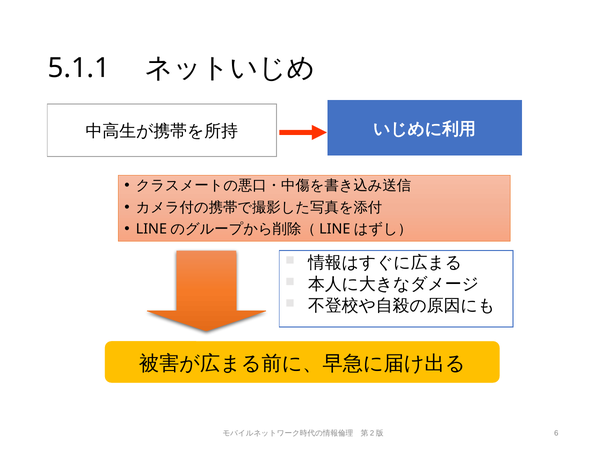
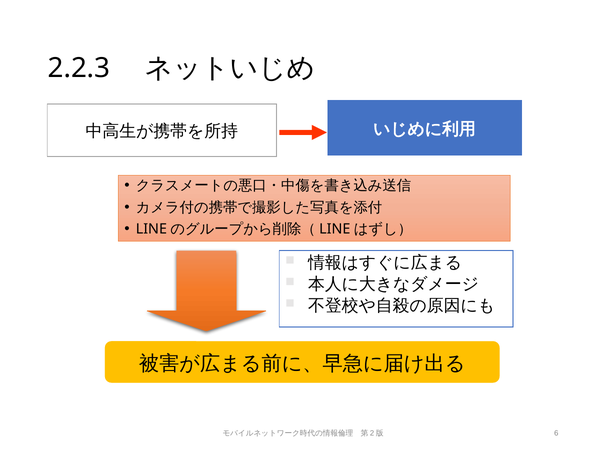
5.1.1: 5.1.1 -> 2.2.3
